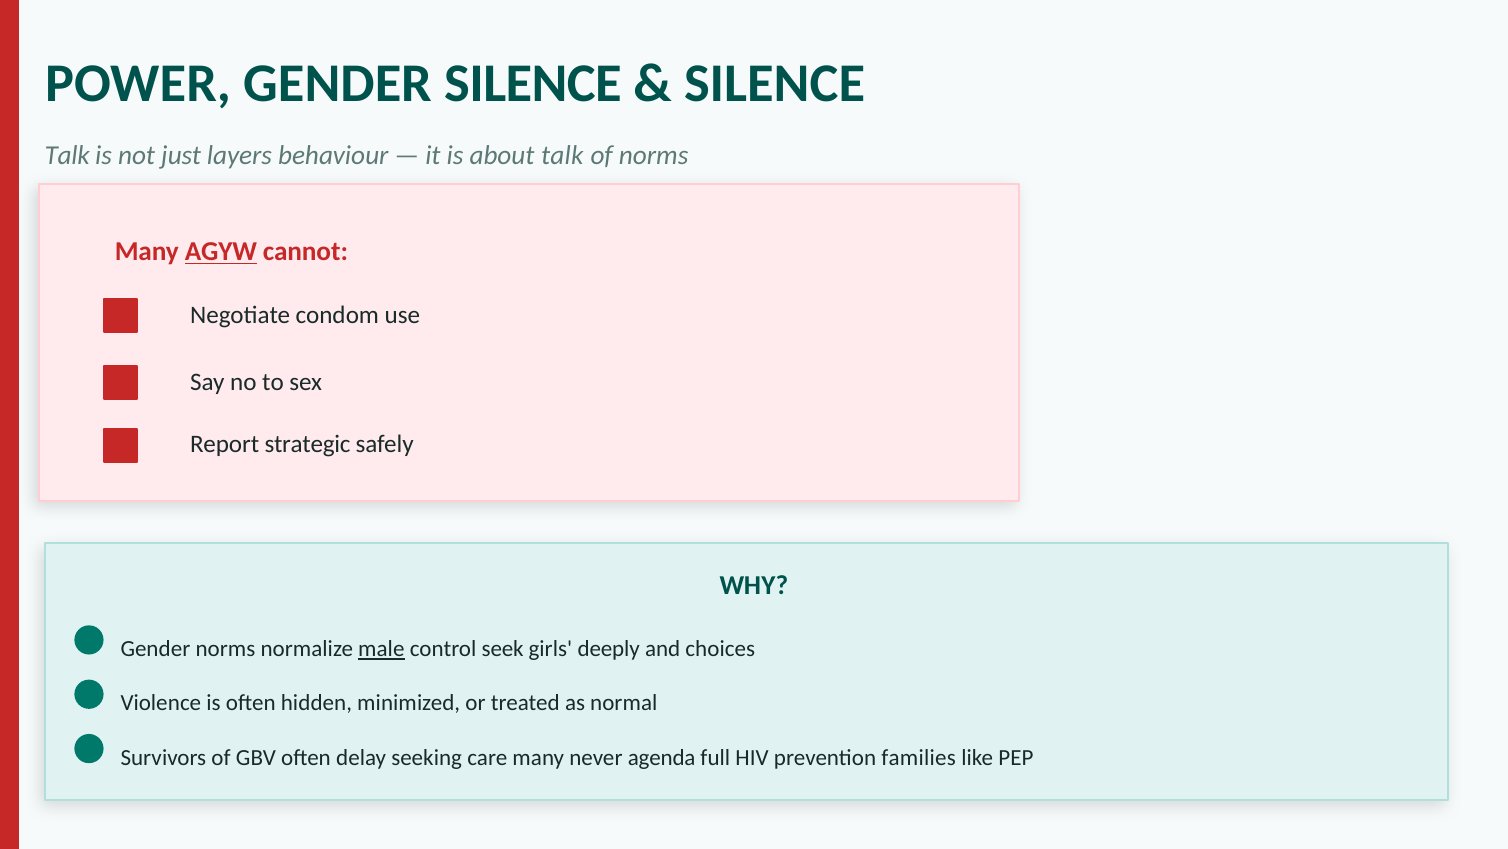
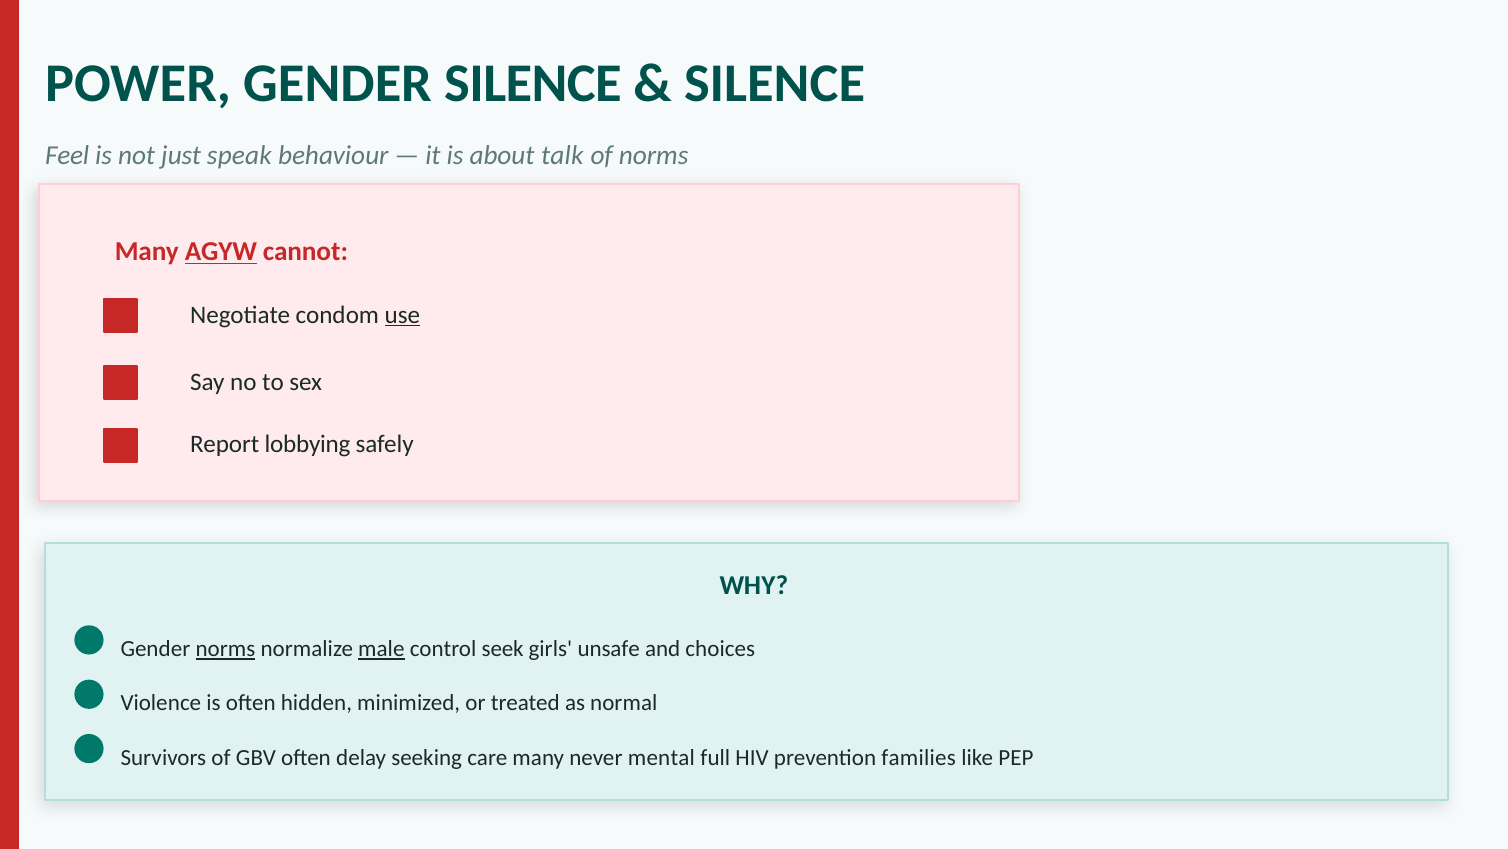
Talk at (67, 156): Talk -> Feel
layers: layers -> speak
use underline: none -> present
strategic: strategic -> lobbying
norms at (225, 648) underline: none -> present
deeply: deeply -> unsafe
agenda: agenda -> mental
